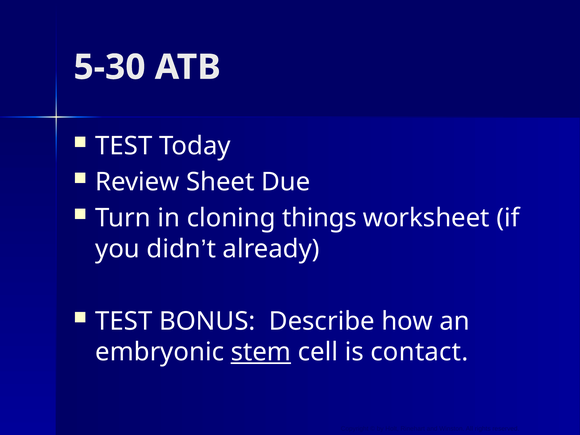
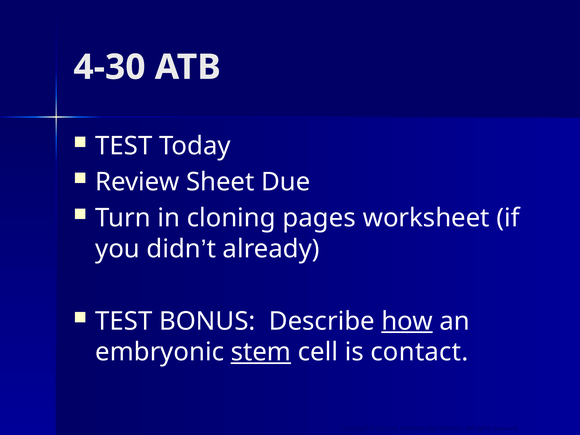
5-30: 5-30 -> 4-30
things: things -> pages
how underline: none -> present
